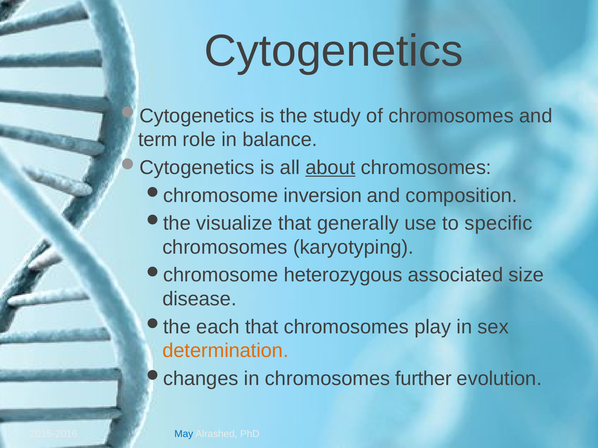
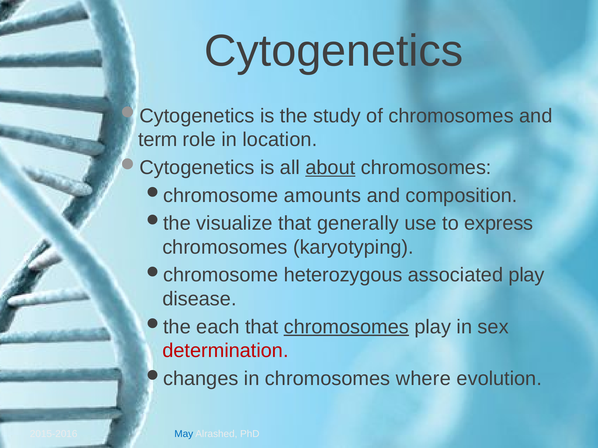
balance: balance -> location
inversion: inversion -> amounts
specific: specific -> express
associated size: size -> play
chromosomes at (346, 327) underline: none -> present
determination colour: orange -> red
further: further -> where
